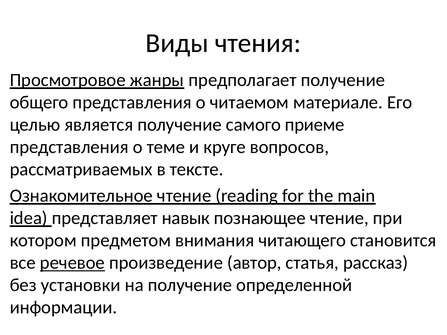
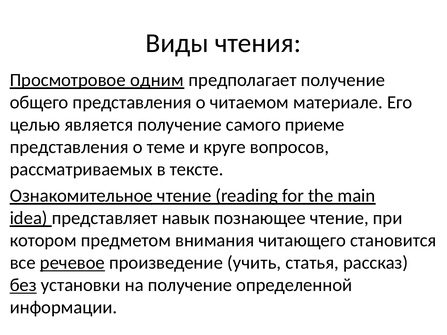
жанры: жанры -> одним
автор: автор -> учить
без underline: none -> present
